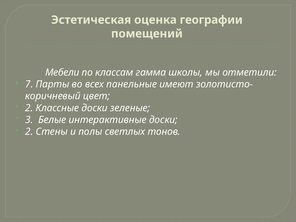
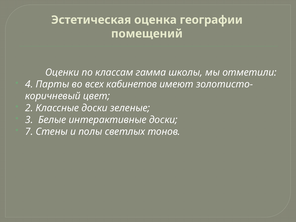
Мебели: Мебели -> Оценки
7: 7 -> 4
панельные: панельные -> кабинетов
2 at (29, 132): 2 -> 7
